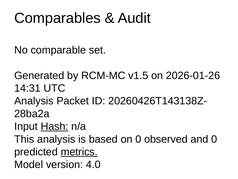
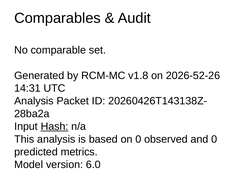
v1.5: v1.5 -> v1.8
2026-01-26: 2026-01-26 -> 2026-52-26
metrics underline: present -> none
4.0: 4.0 -> 6.0
